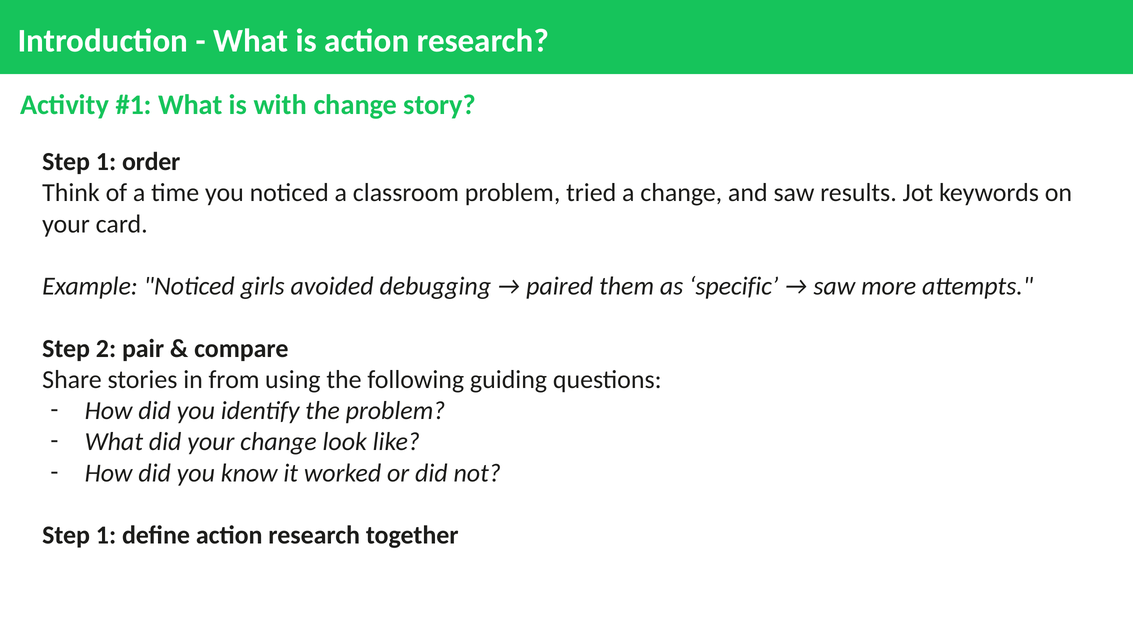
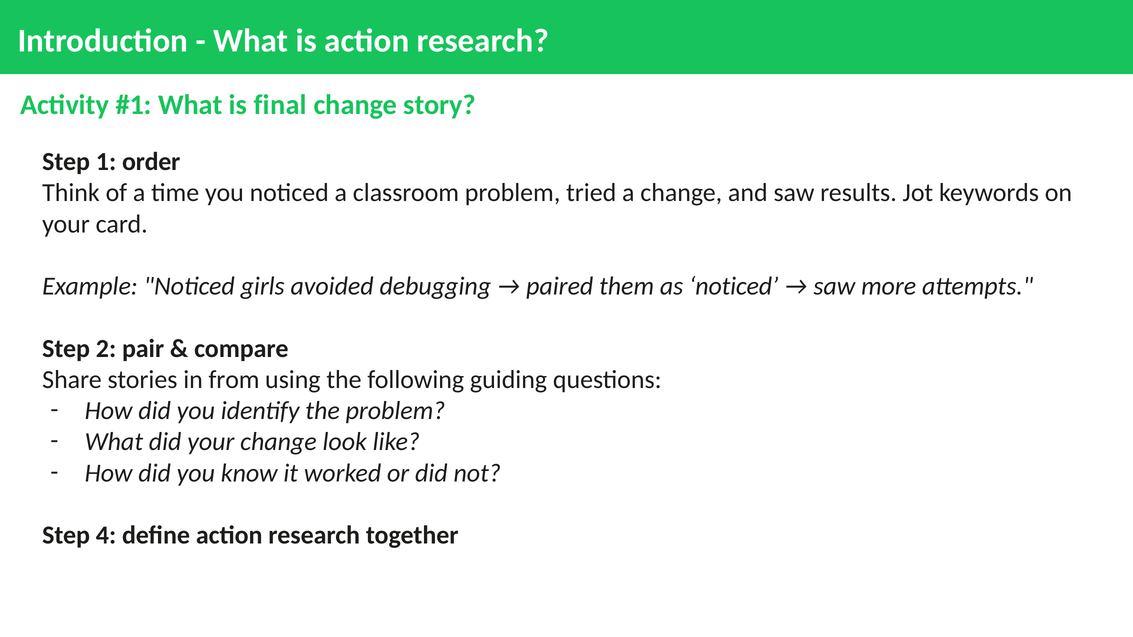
with: with -> final
as specific: specific -> noticed
1 at (106, 536): 1 -> 4
